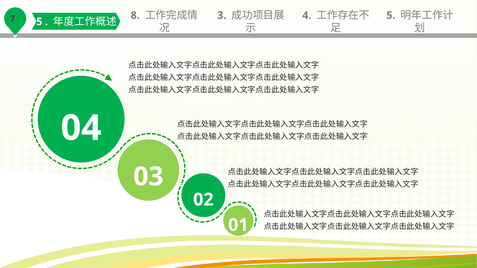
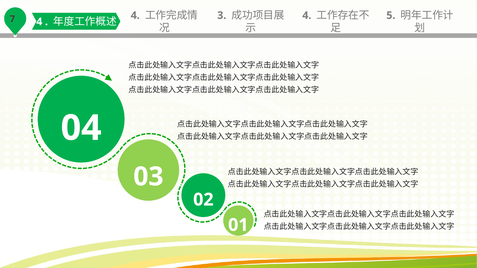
5 at (39, 22): 5 -> 4
8 at (135, 15): 8 -> 4
